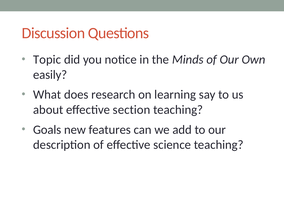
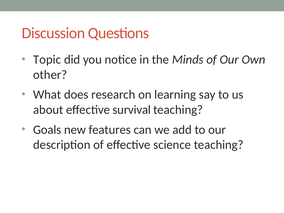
easily: easily -> other
section: section -> survival
